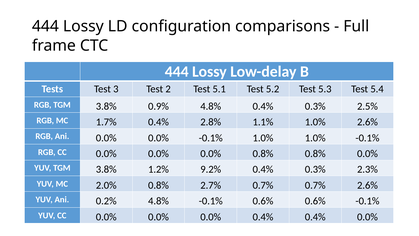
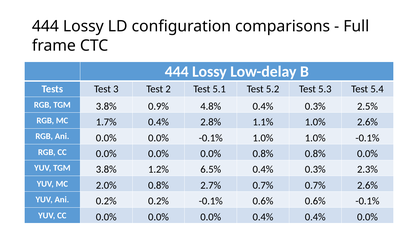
9.2%: 9.2% -> 6.5%
0.2% 4.8%: 4.8% -> 0.2%
